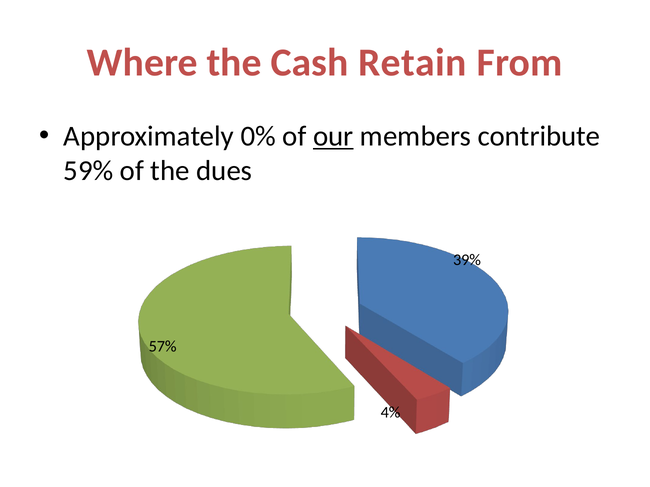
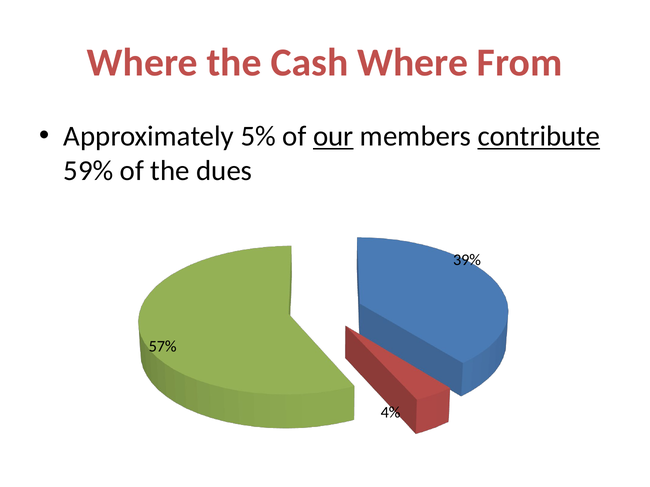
Cash Retain: Retain -> Where
0%: 0% -> 5%
contribute underline: none -> present
